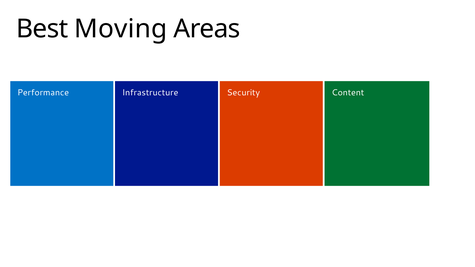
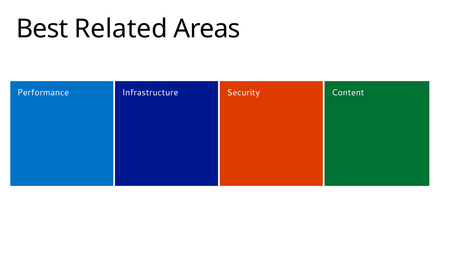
Moving: Moving -> Related
